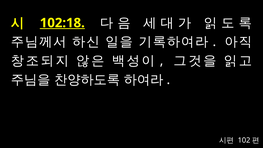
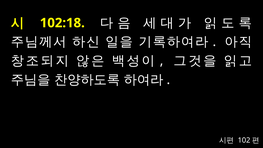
102:18 underline: present -> none
